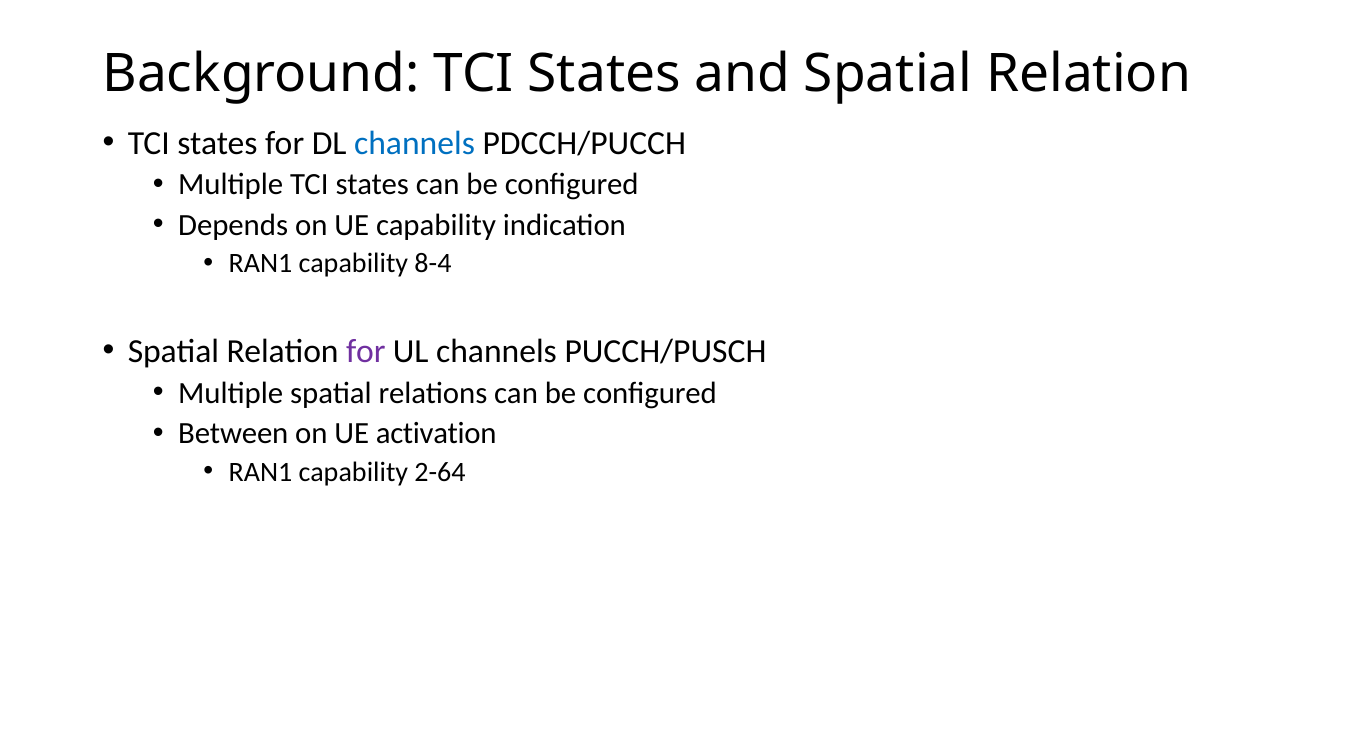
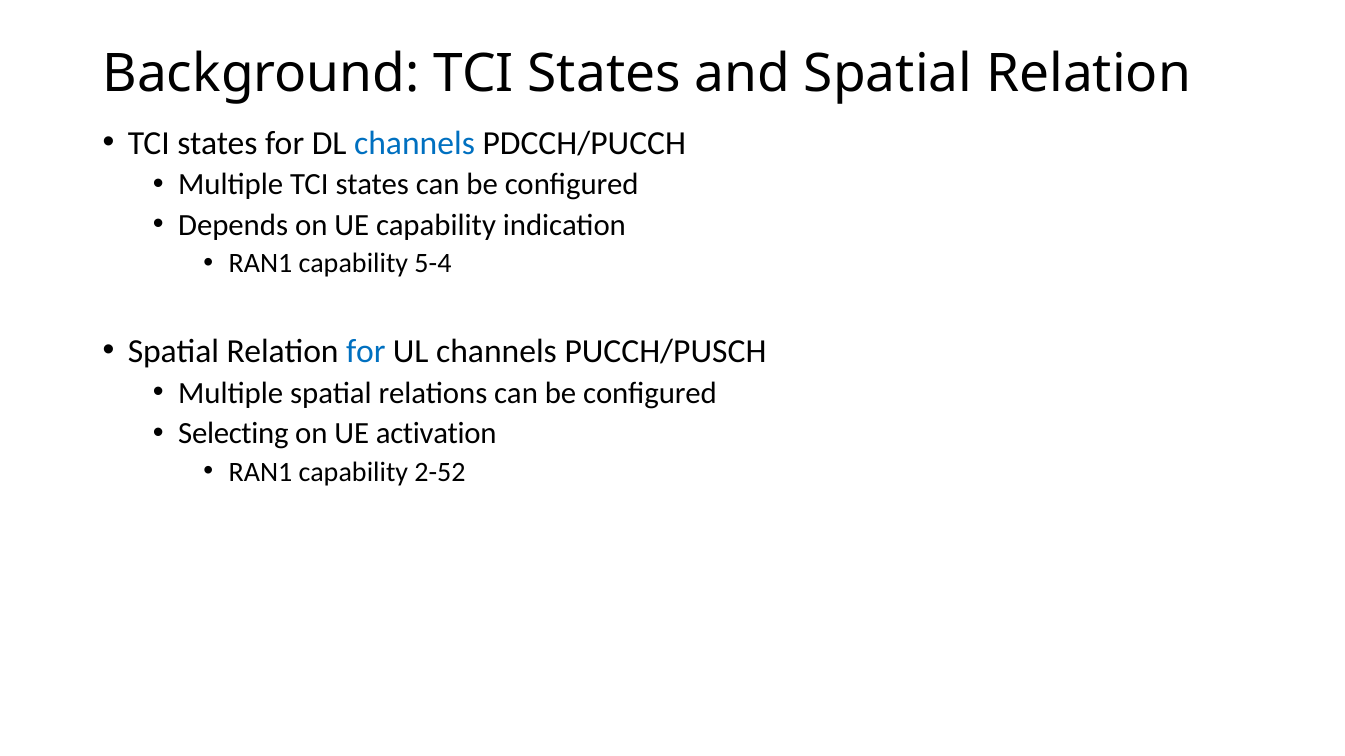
8-4: 8-4 -> 5-4
for at (366, 351) colour: purple -> blue
Between: Between -> Selecting
2-64: 2-64 -> 2-52
